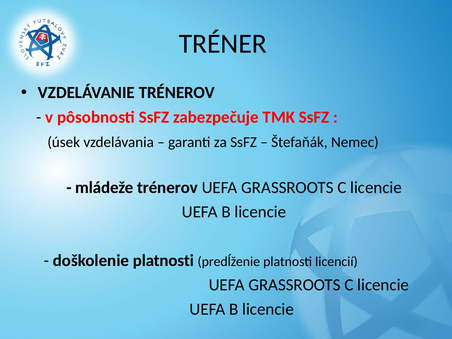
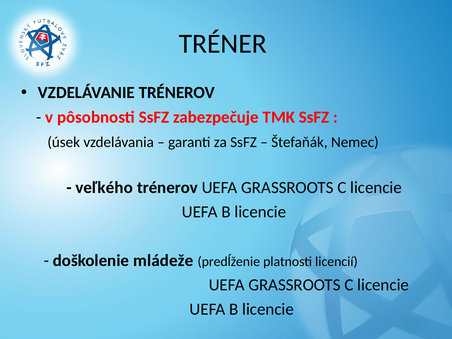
mládeže: mládeže -> veľkého
doškolenie platnosti: platnosti -> mládeže
